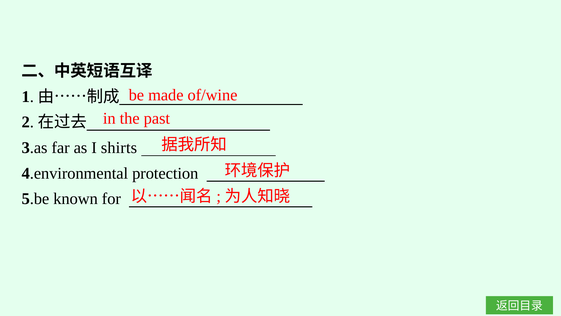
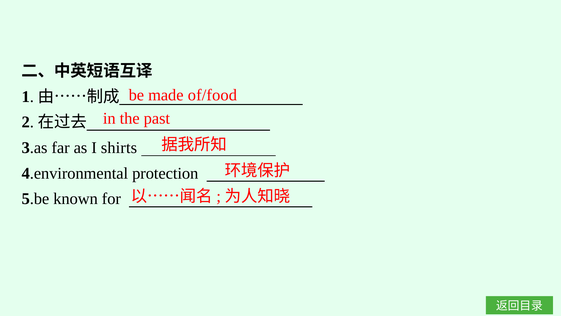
of/wine: of/wine -> of/food
